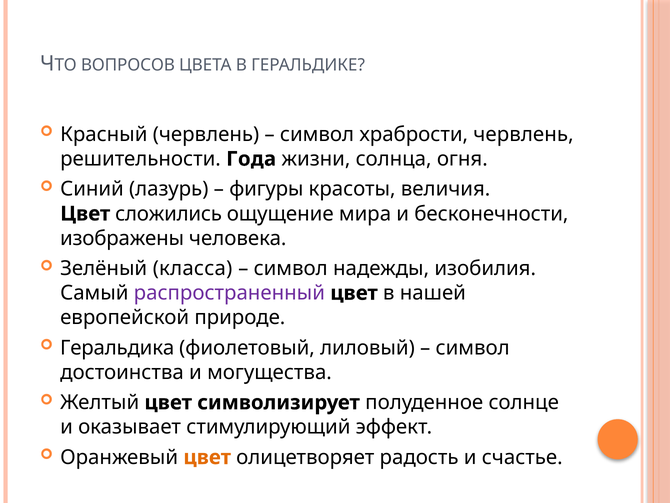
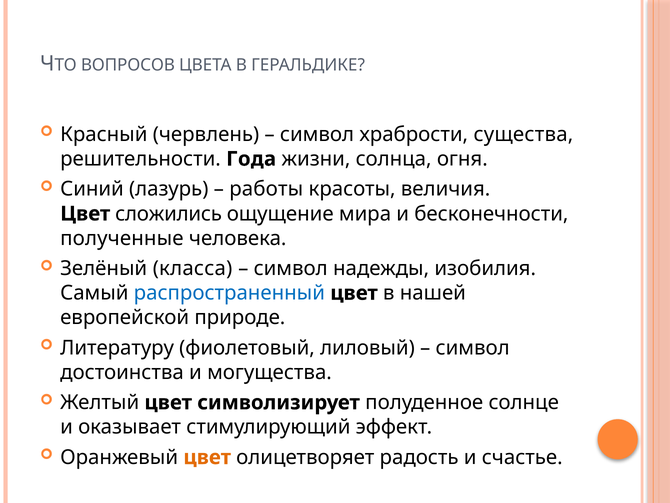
храбрости червлень: червлень -> существа
фигуры: фигуры -> работы
изображены: изображены -> полученные
распространенный colour: purple -> blue
Геральдика: Геральдика -> Литературу
